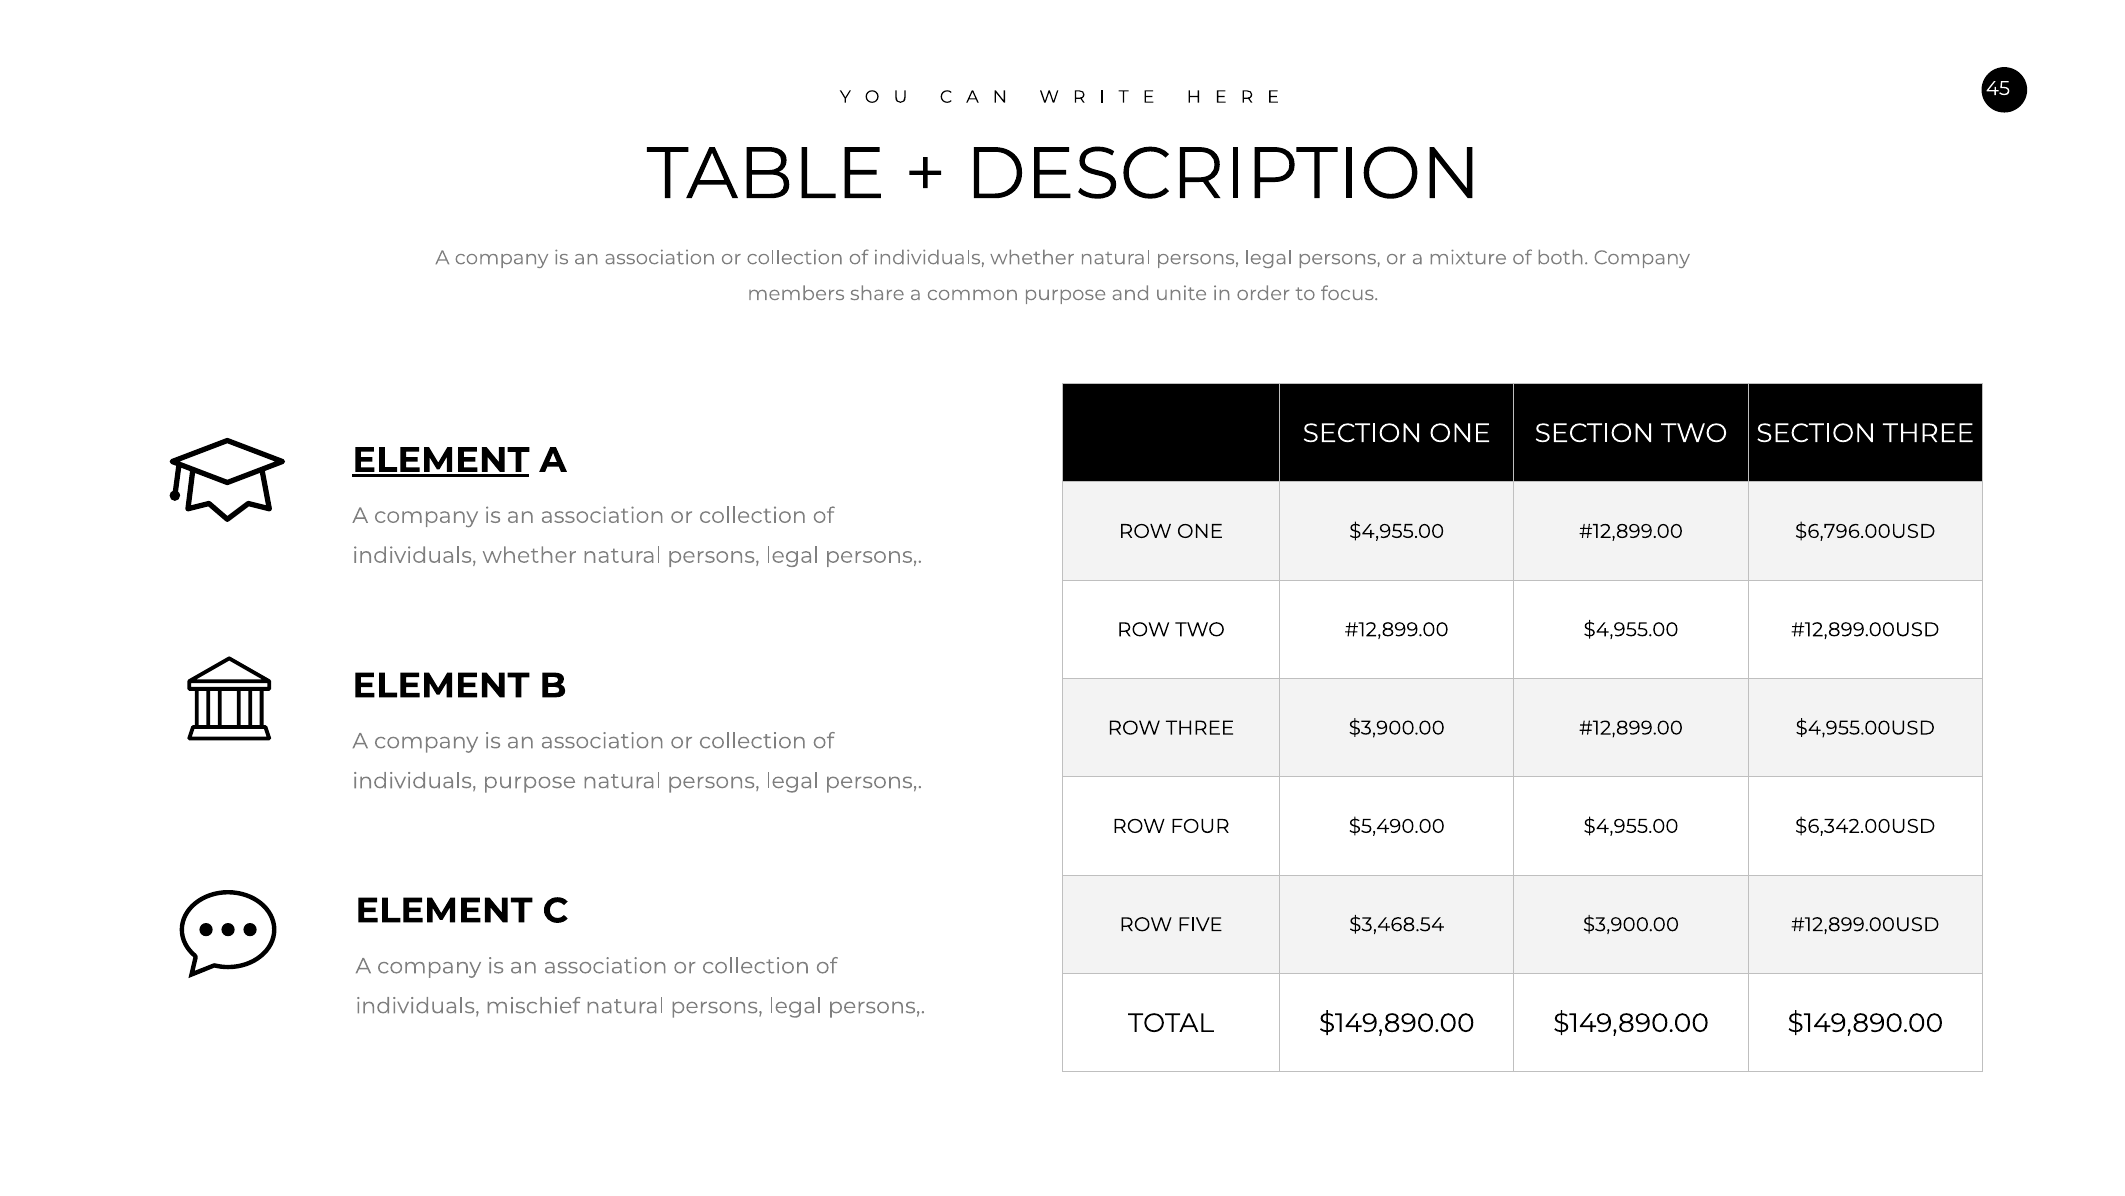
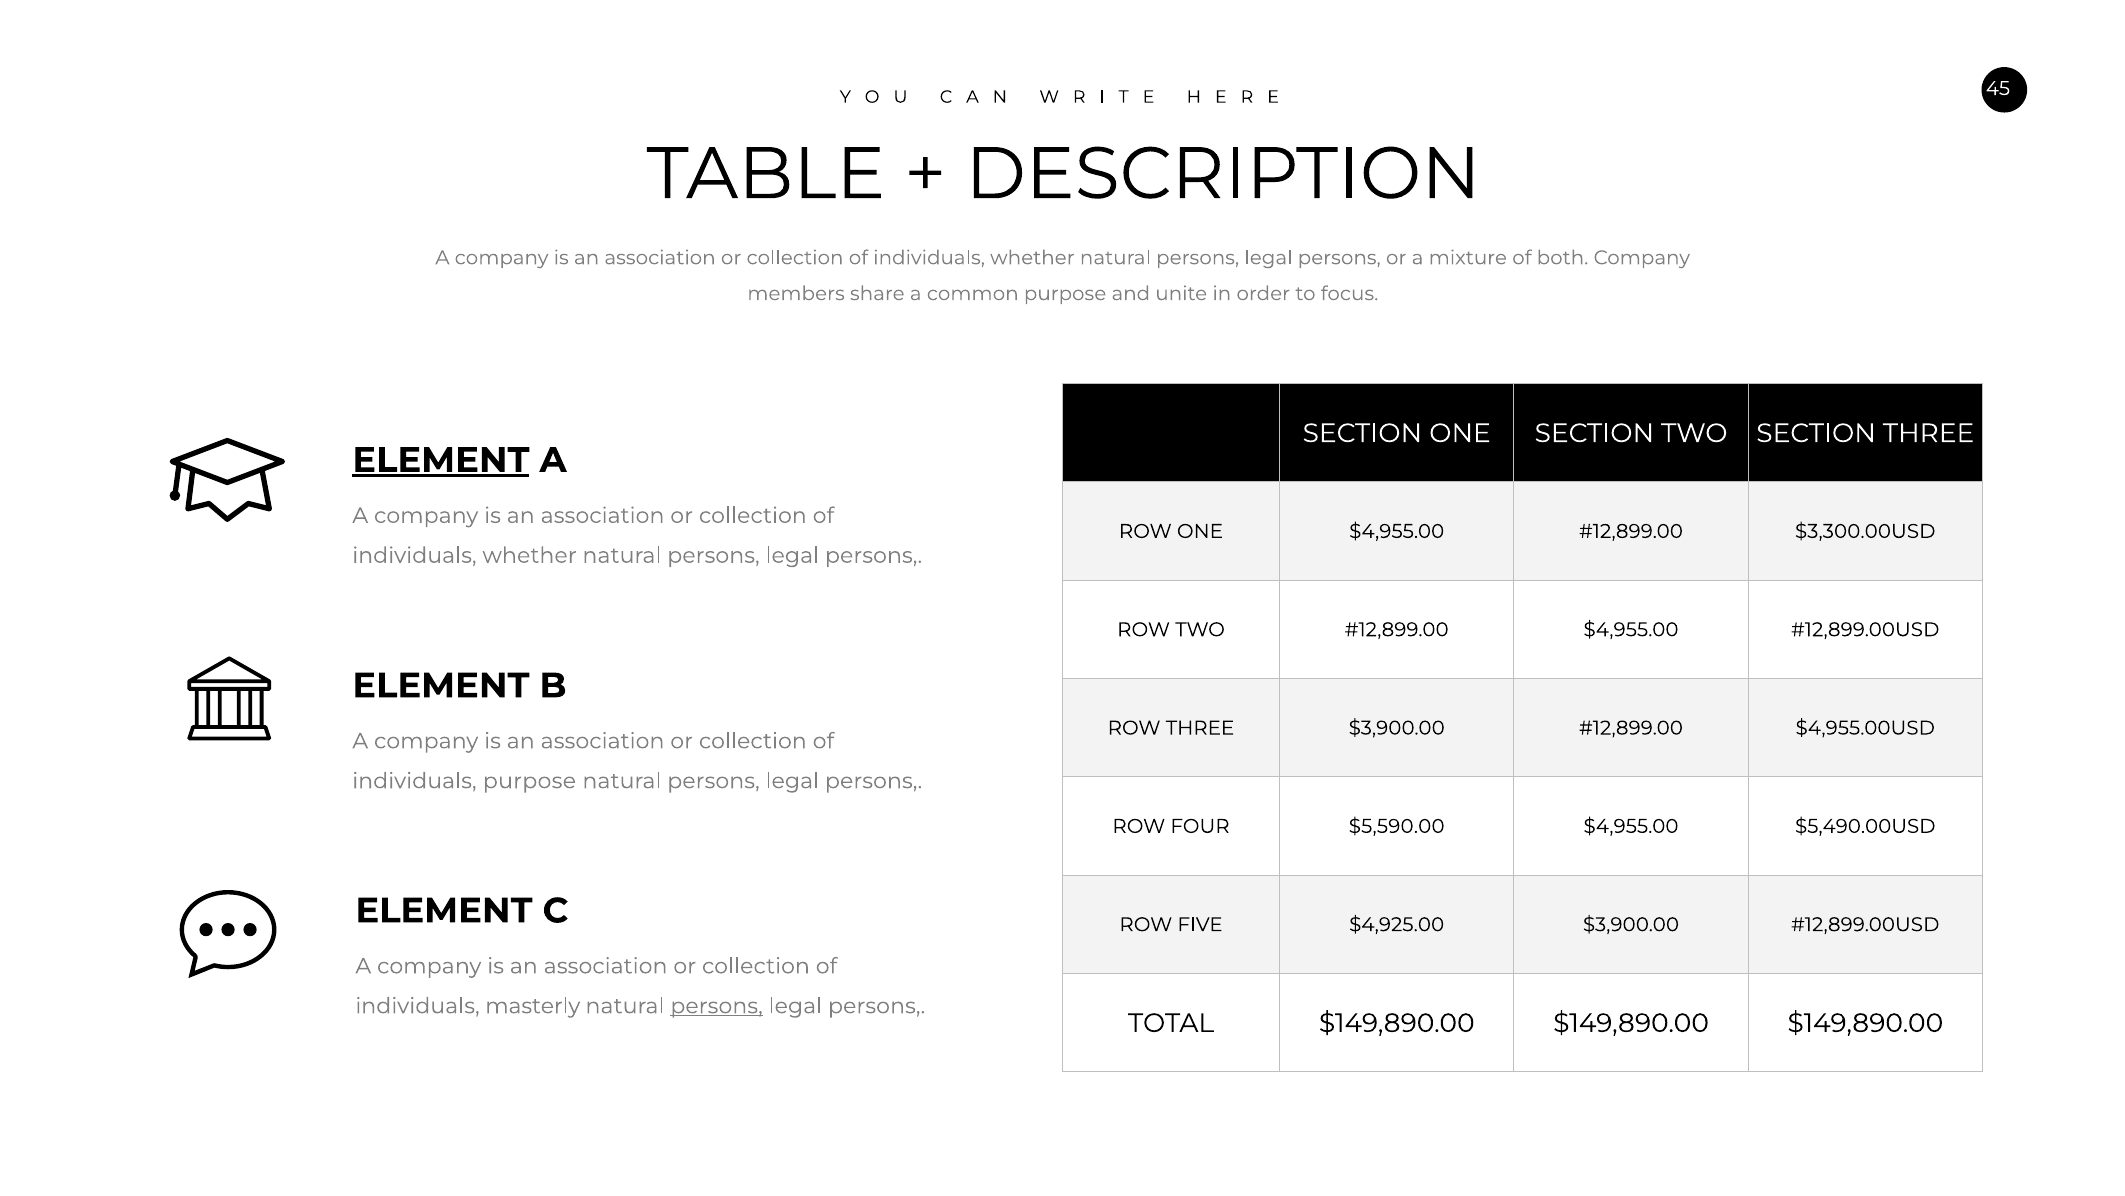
$6,796.00USD: $6,796.00USD -> $3,300.00USD
$5,490.00: $5,490.00 -> $5,590.00
$6,342.00USD: $6,342.00USD -> $5,490.00USD
$3,468.54: $3,468.54 -> $4,925.00
mischief: mischief -> masterly
persons at (717, 1006) underline: none -> present
